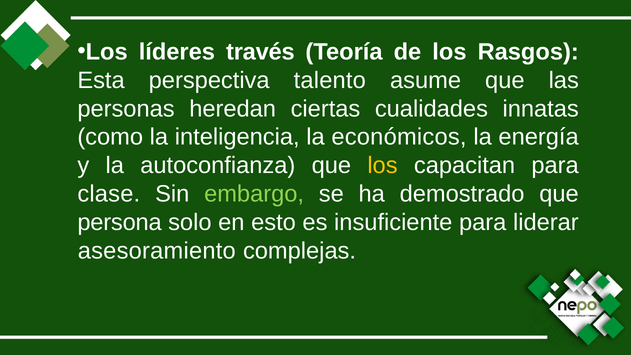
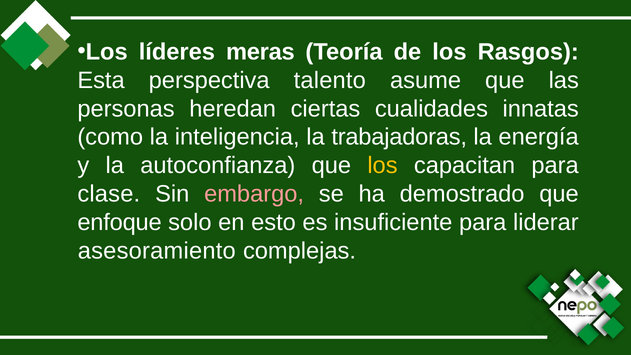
través: través -> meras
económicos: económicos -> trabajadoras
embargo colour: light green -> pink
persona: persona -> enfoque
